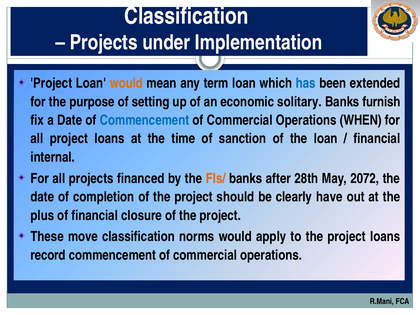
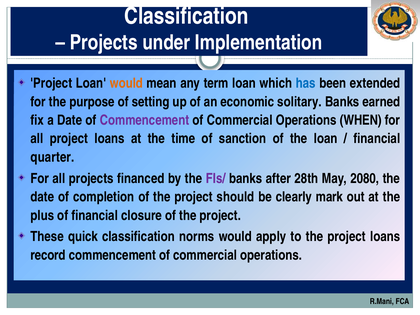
furnish: furnish -> earned
Commencement at (145, 120) colour: blue -> purple
internal: internal -> quarter
FIs/ colour: orange -> purple
2072: 2072 -> 2080
have: have -> mark
move: move -> quick
